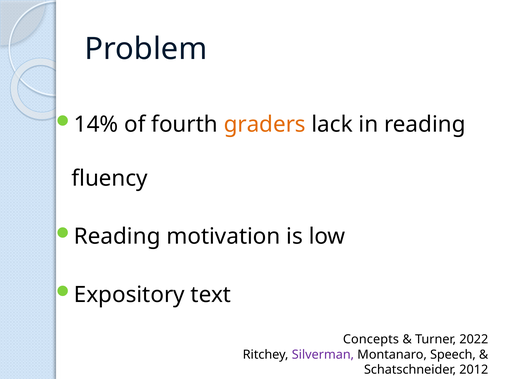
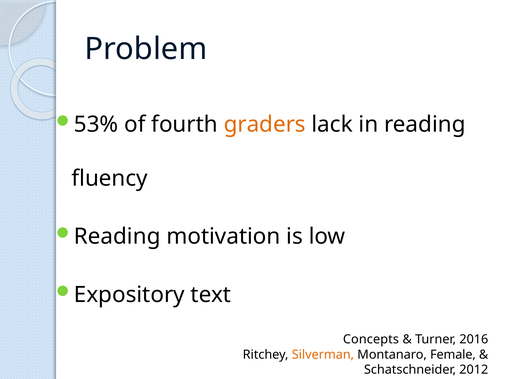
14%: 14% -> 53%
2022: 2022 -> 2016
Silverman colour: purple -> orange
Speech: Speech -> Female
